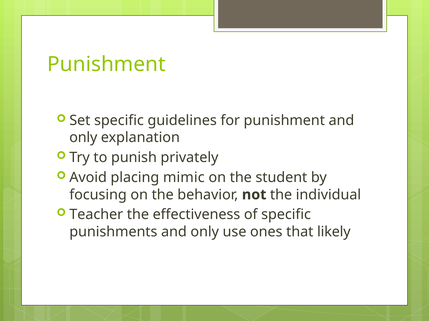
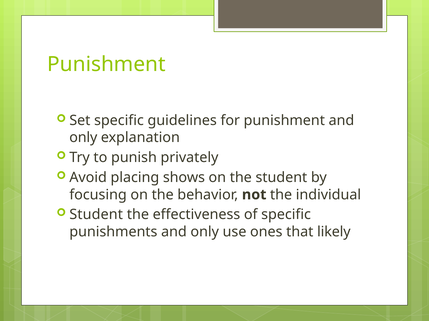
mimic: mimic -> shows
Teacher at (96, 215): Teacher -> Student
